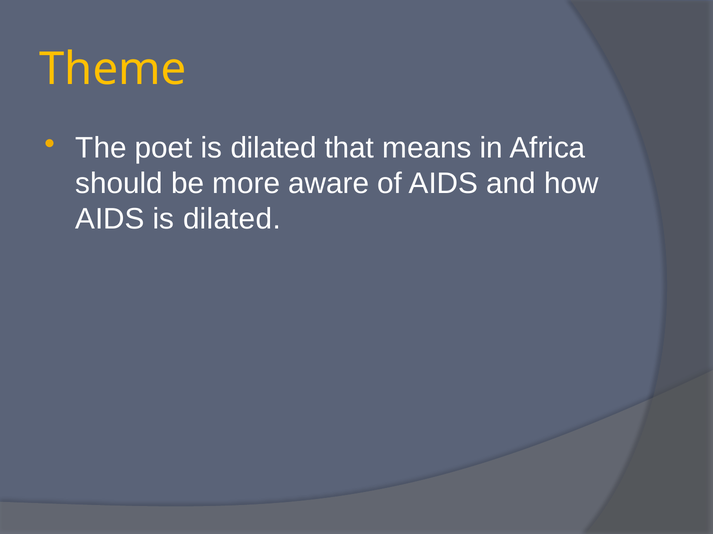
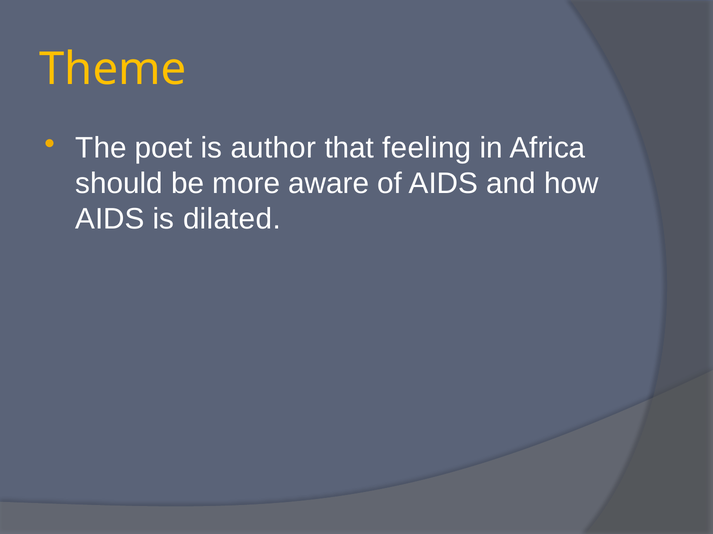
poet is dilated: dilated -> author
means: means -> feeling
